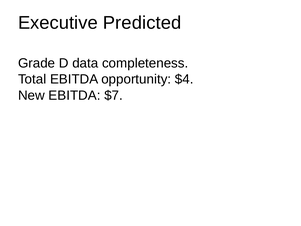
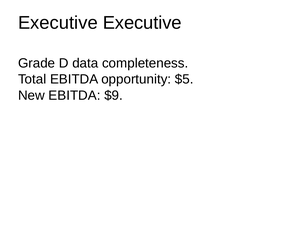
Executive Predicted: Predicted -> Executive
$4: $4 -> $5
$7: $7 -> $9
